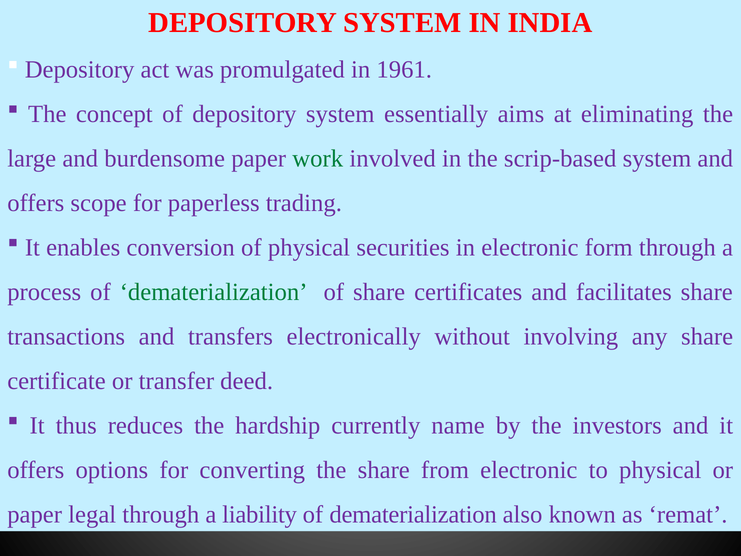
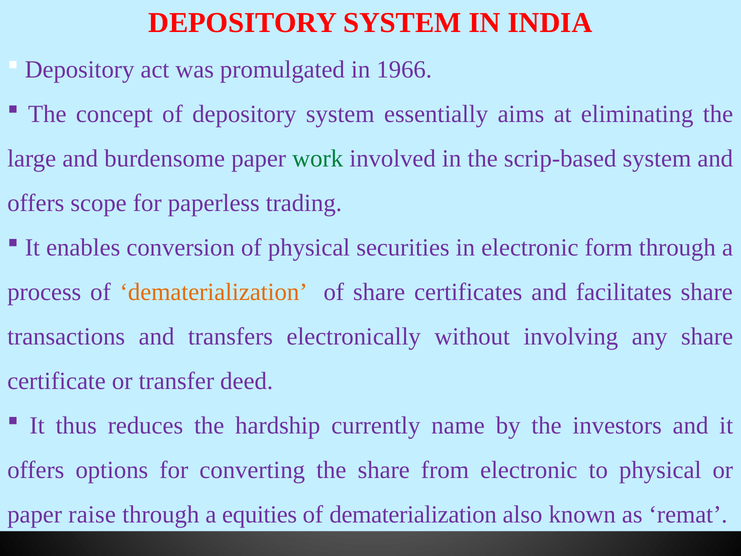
1961: 1961 -> 1966
dematerialization at (214, 292) colour: green -> orange
legal: legal -> raise
liability: liability -> equities
